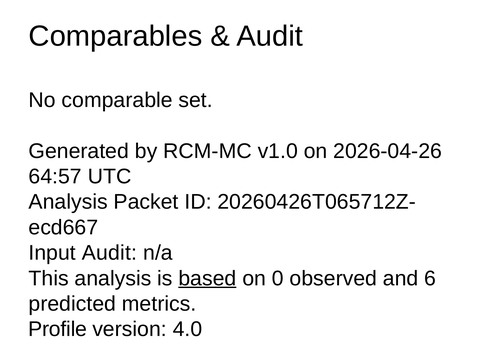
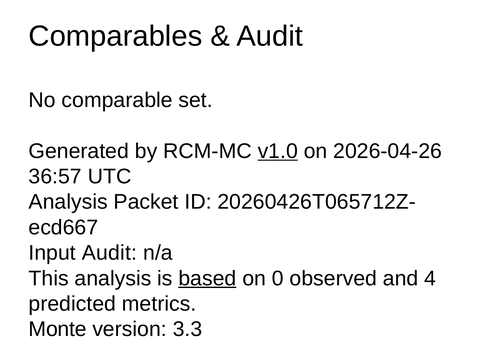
v1.0 underline: none -> present
64:57: 64:57 -> 36:57
6: 6 -> 4
Profile: Profile -> Monte
4.0: 4.0 -> 3.3
